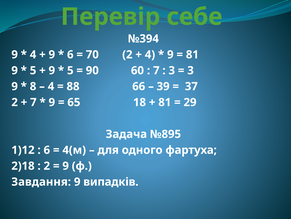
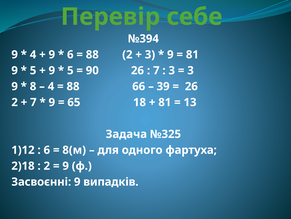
70 at (92, 54): 70 -> 88
4 at (150, 54): 4 -> 3
90 60: 60 -> 26
37 at (191, 86): 37 -> 26
29: 29 -> 13
№895: №895 -> №325
4(м: 4(м -> 8(м
Завдання: Завдання -> Засвоєнні
